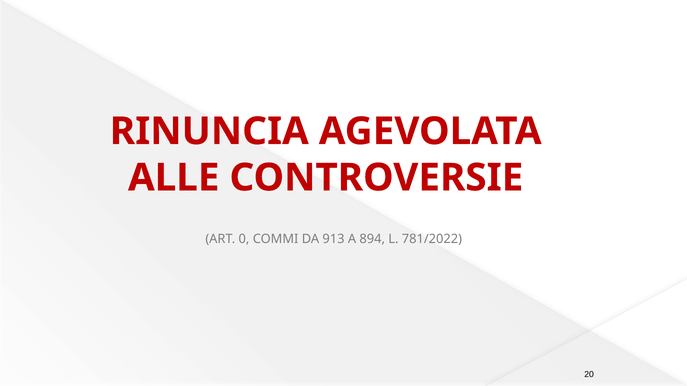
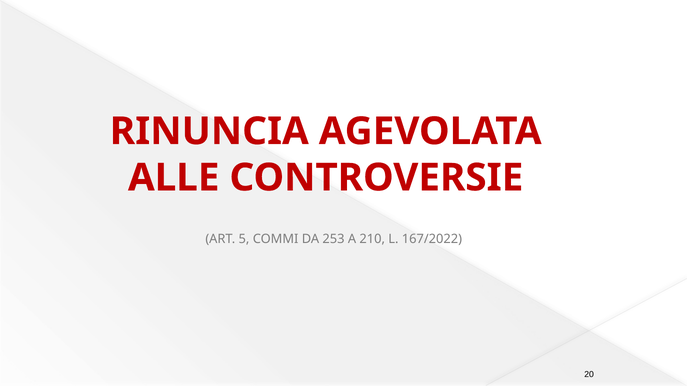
0: 0 -> 5
913: 913 -> 253
894: 894 -> 210
781/2022: 781/2022 -> 167/2022
